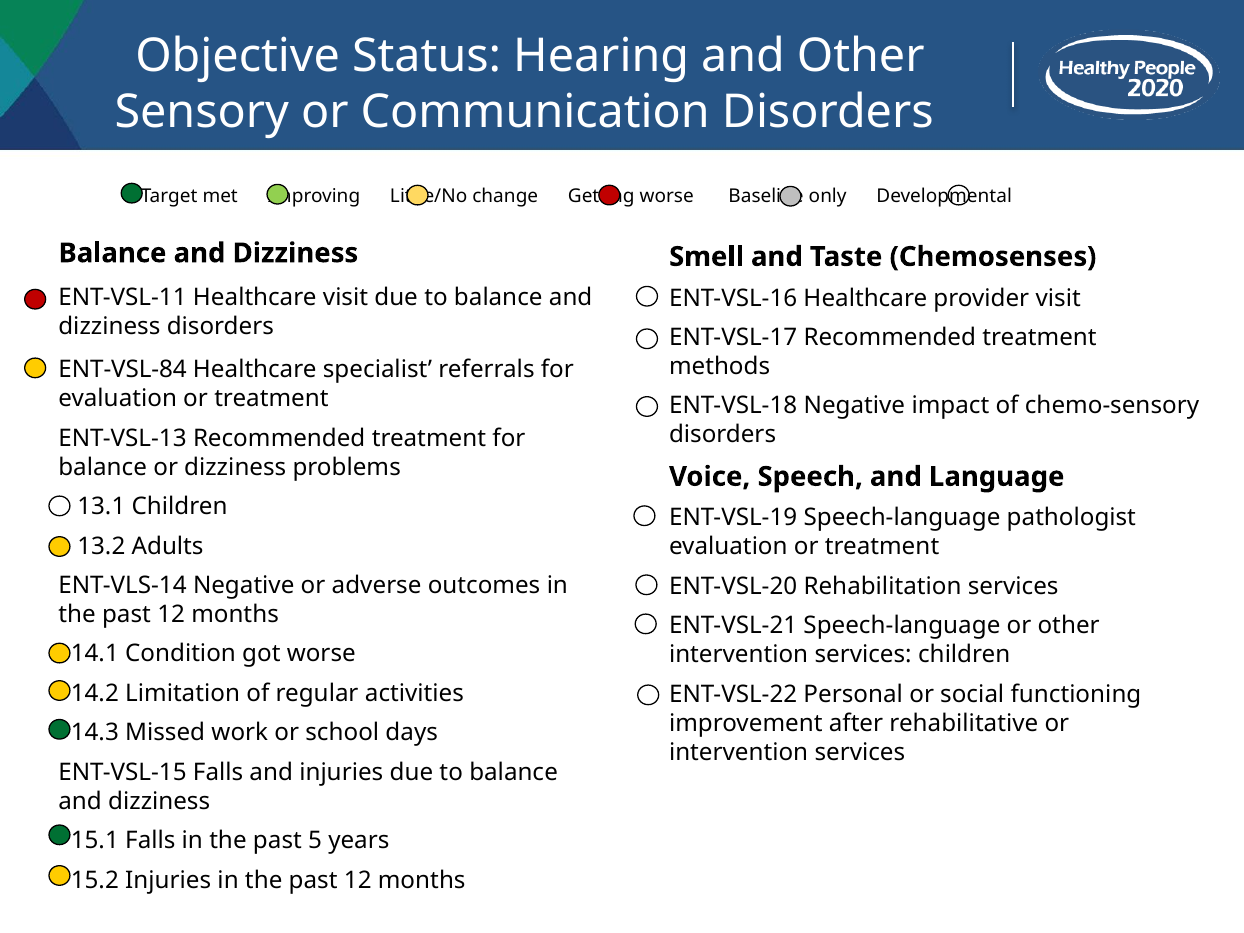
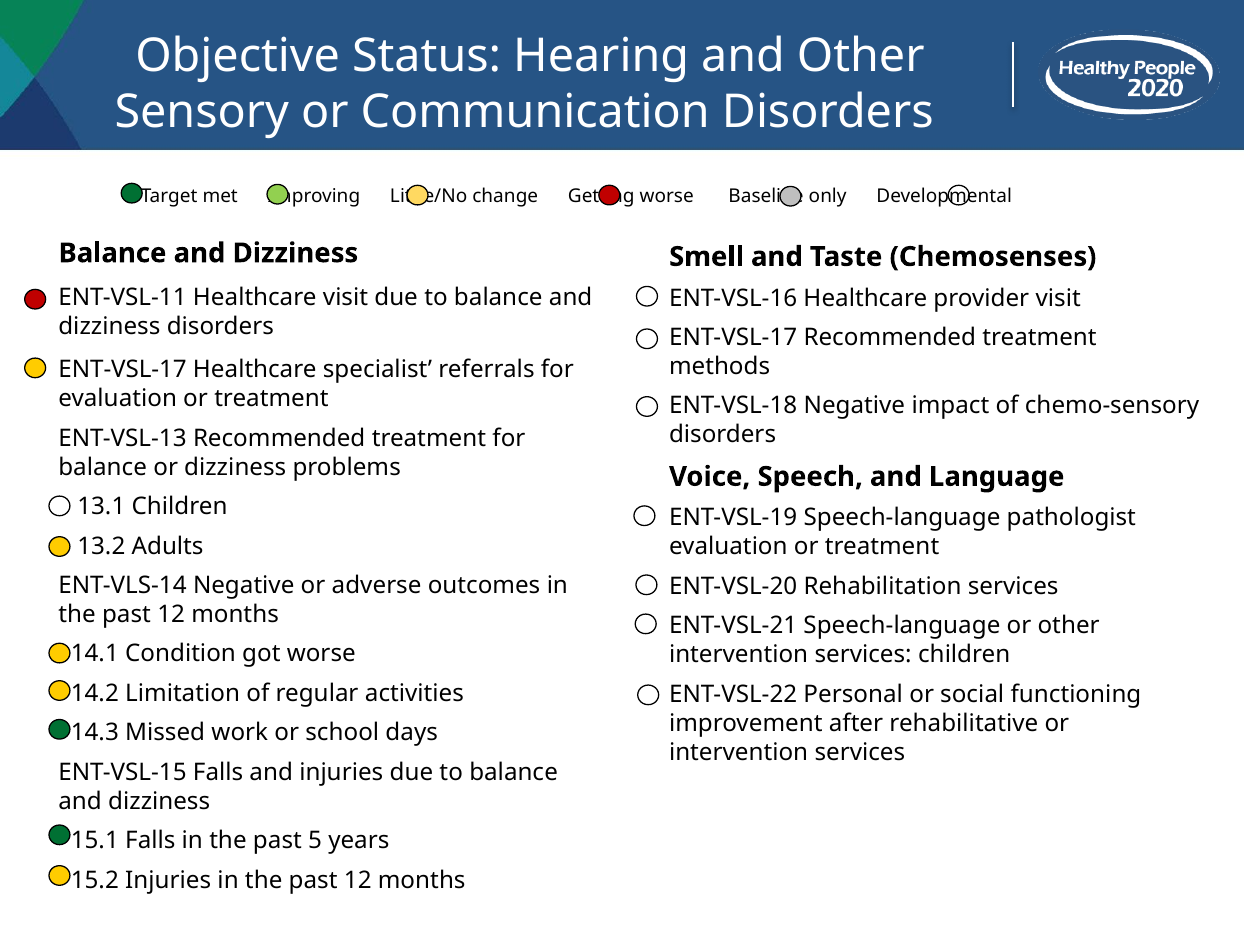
ENT-VSL-84 at (123, 370): ENT-VSL-84 -> ENT-VSL-17
